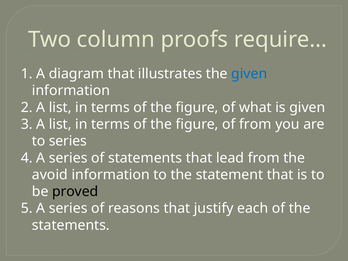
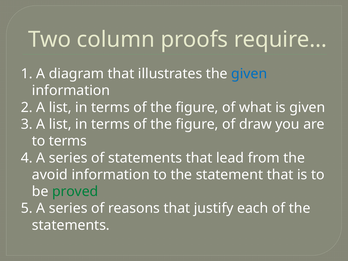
of from: from -> draw
to series: series -> terms
proved colour: black -> green
